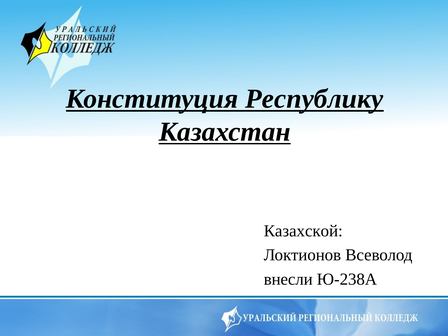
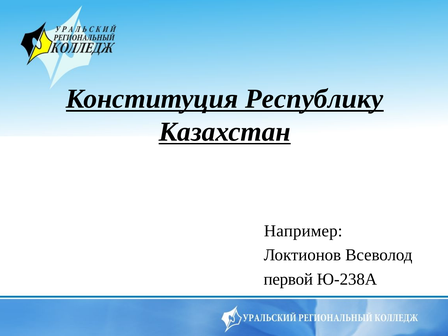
Казахской: Казахской -> Например
внесли: внесли -> первой
